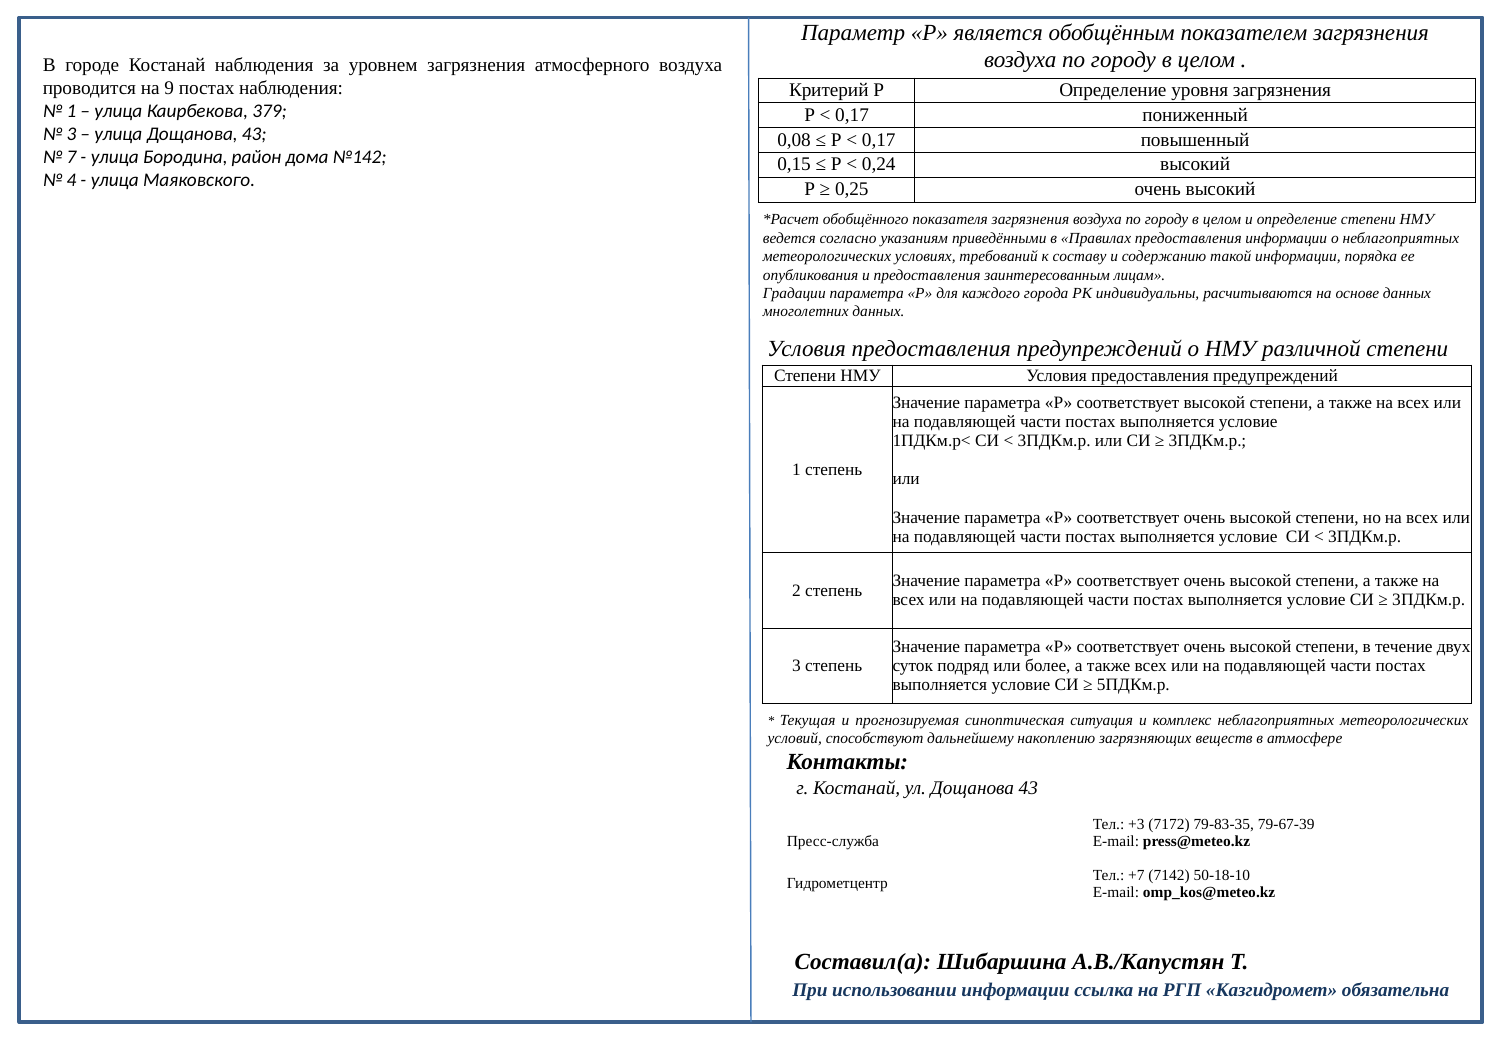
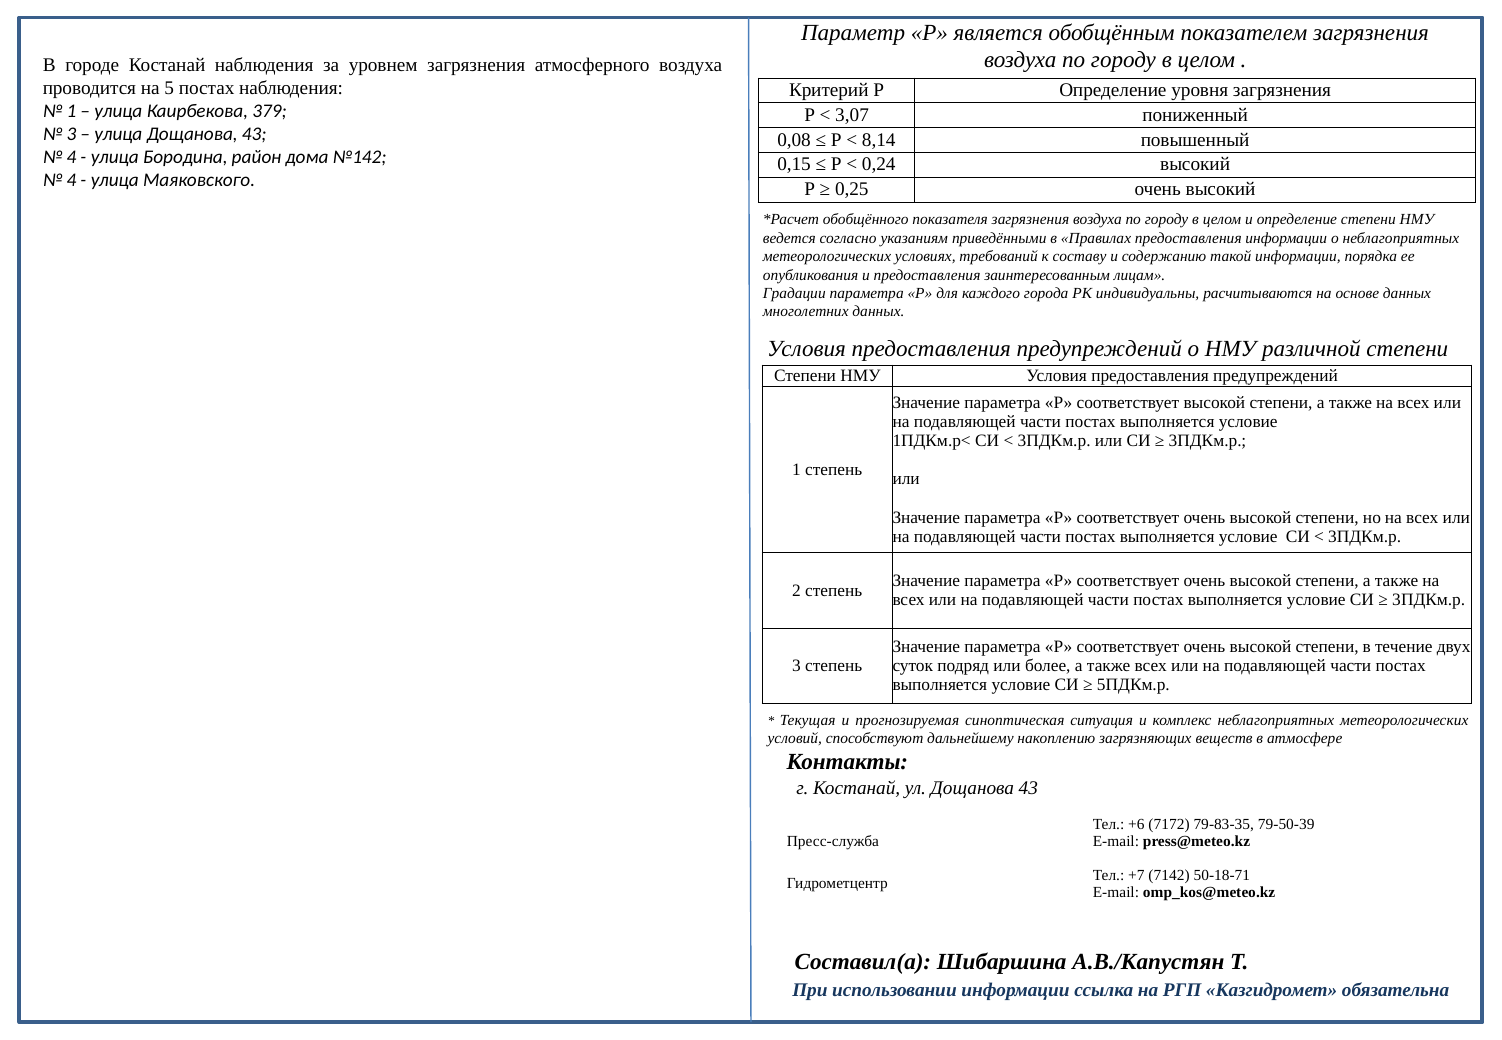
9: 9 -> 5
0,17 at (852, 115): 0,17 -> 3,07
0,17 at (879, 140): 0,17 -> 8,14
7 at (71, 157): 7 -> 4
+3: +3 -> +6
79-67-39: 79-67-39 -> 79-50-39
50-18-10: 50-18-10 -> 50-18-71
